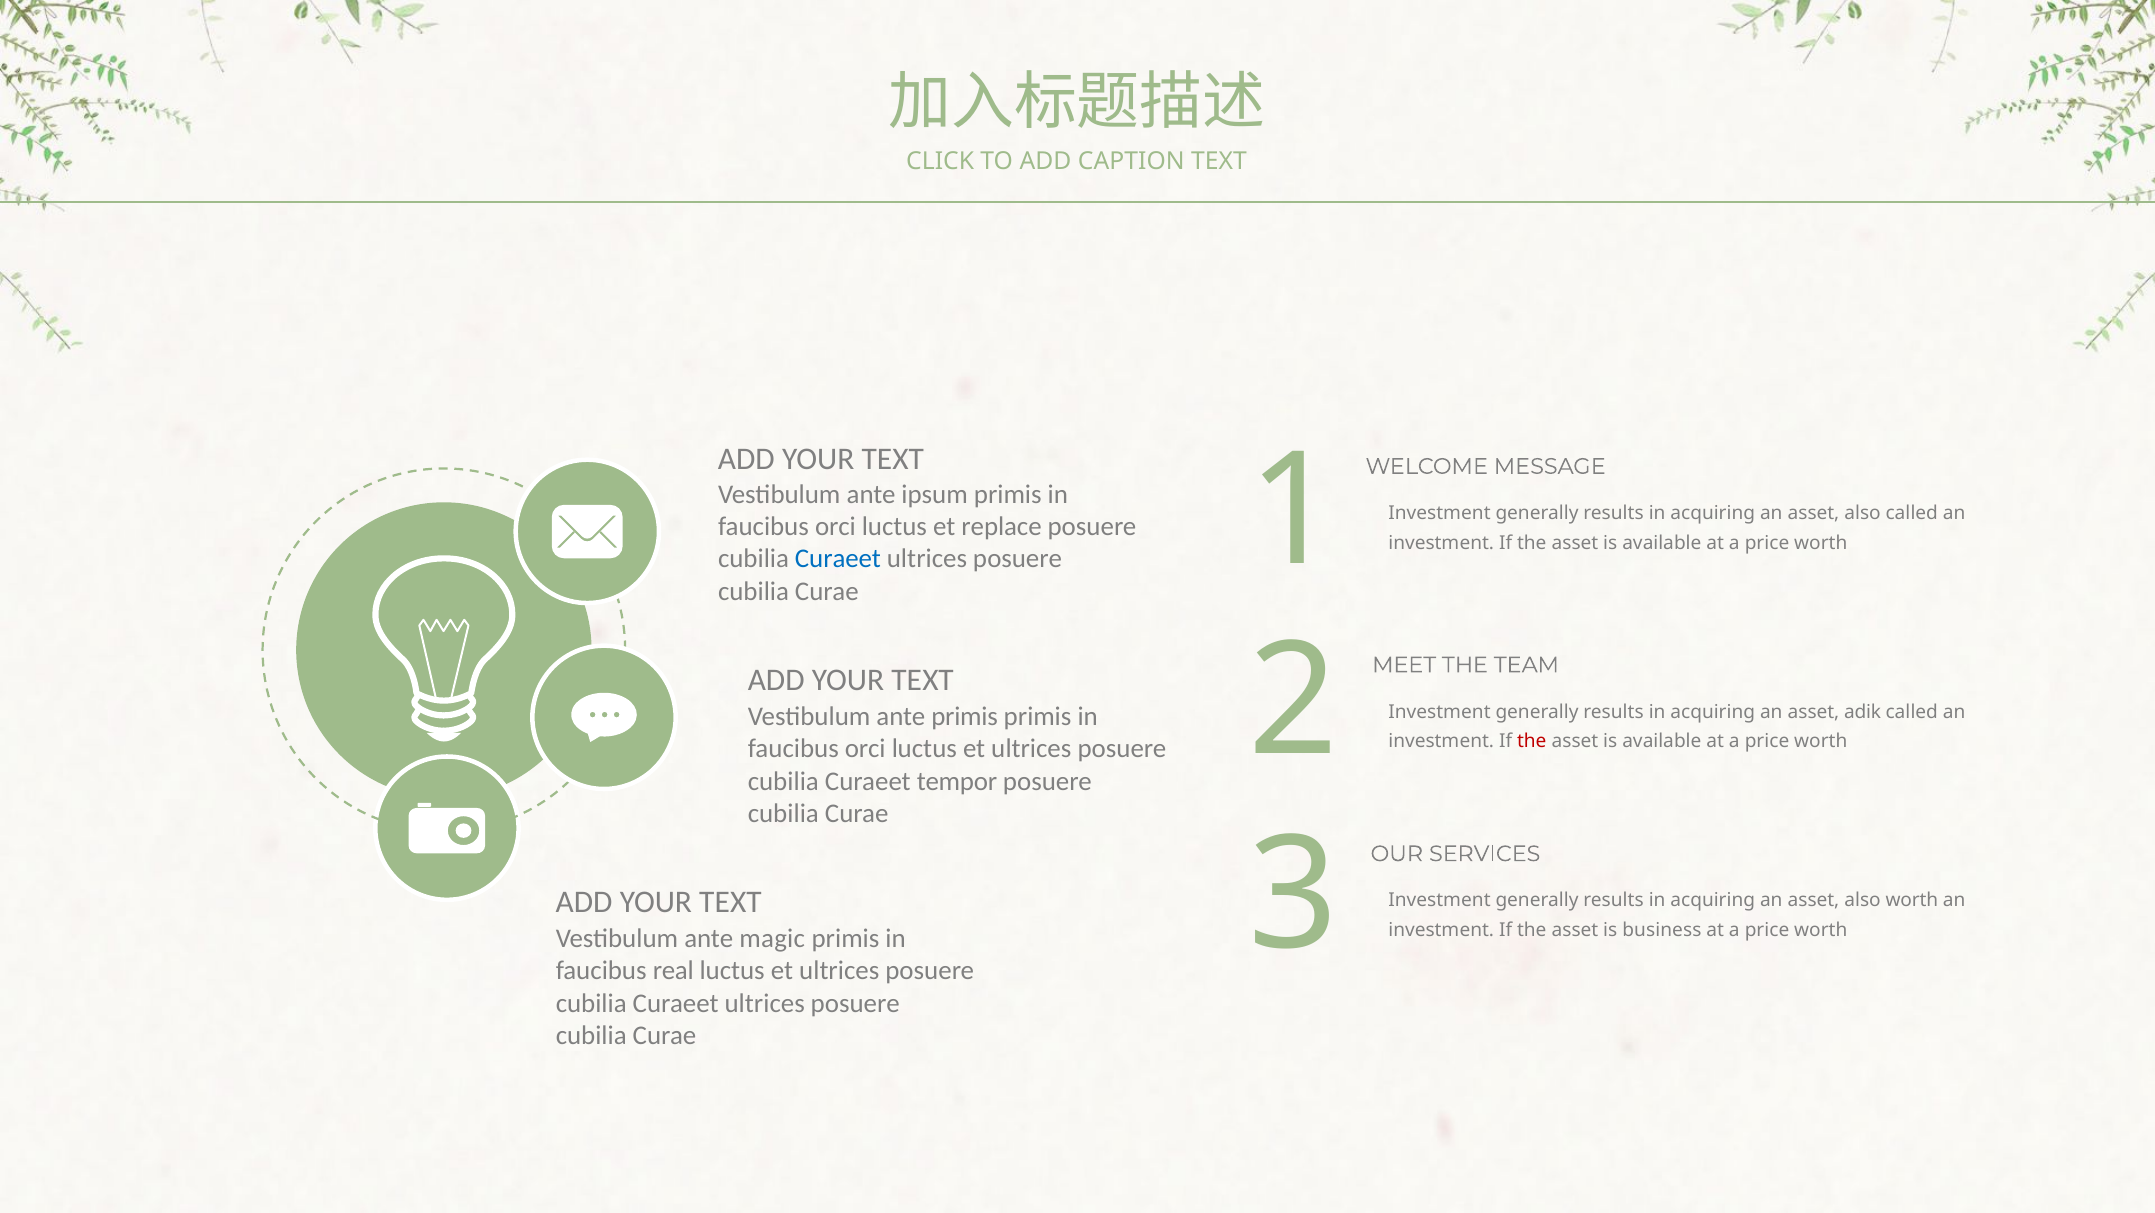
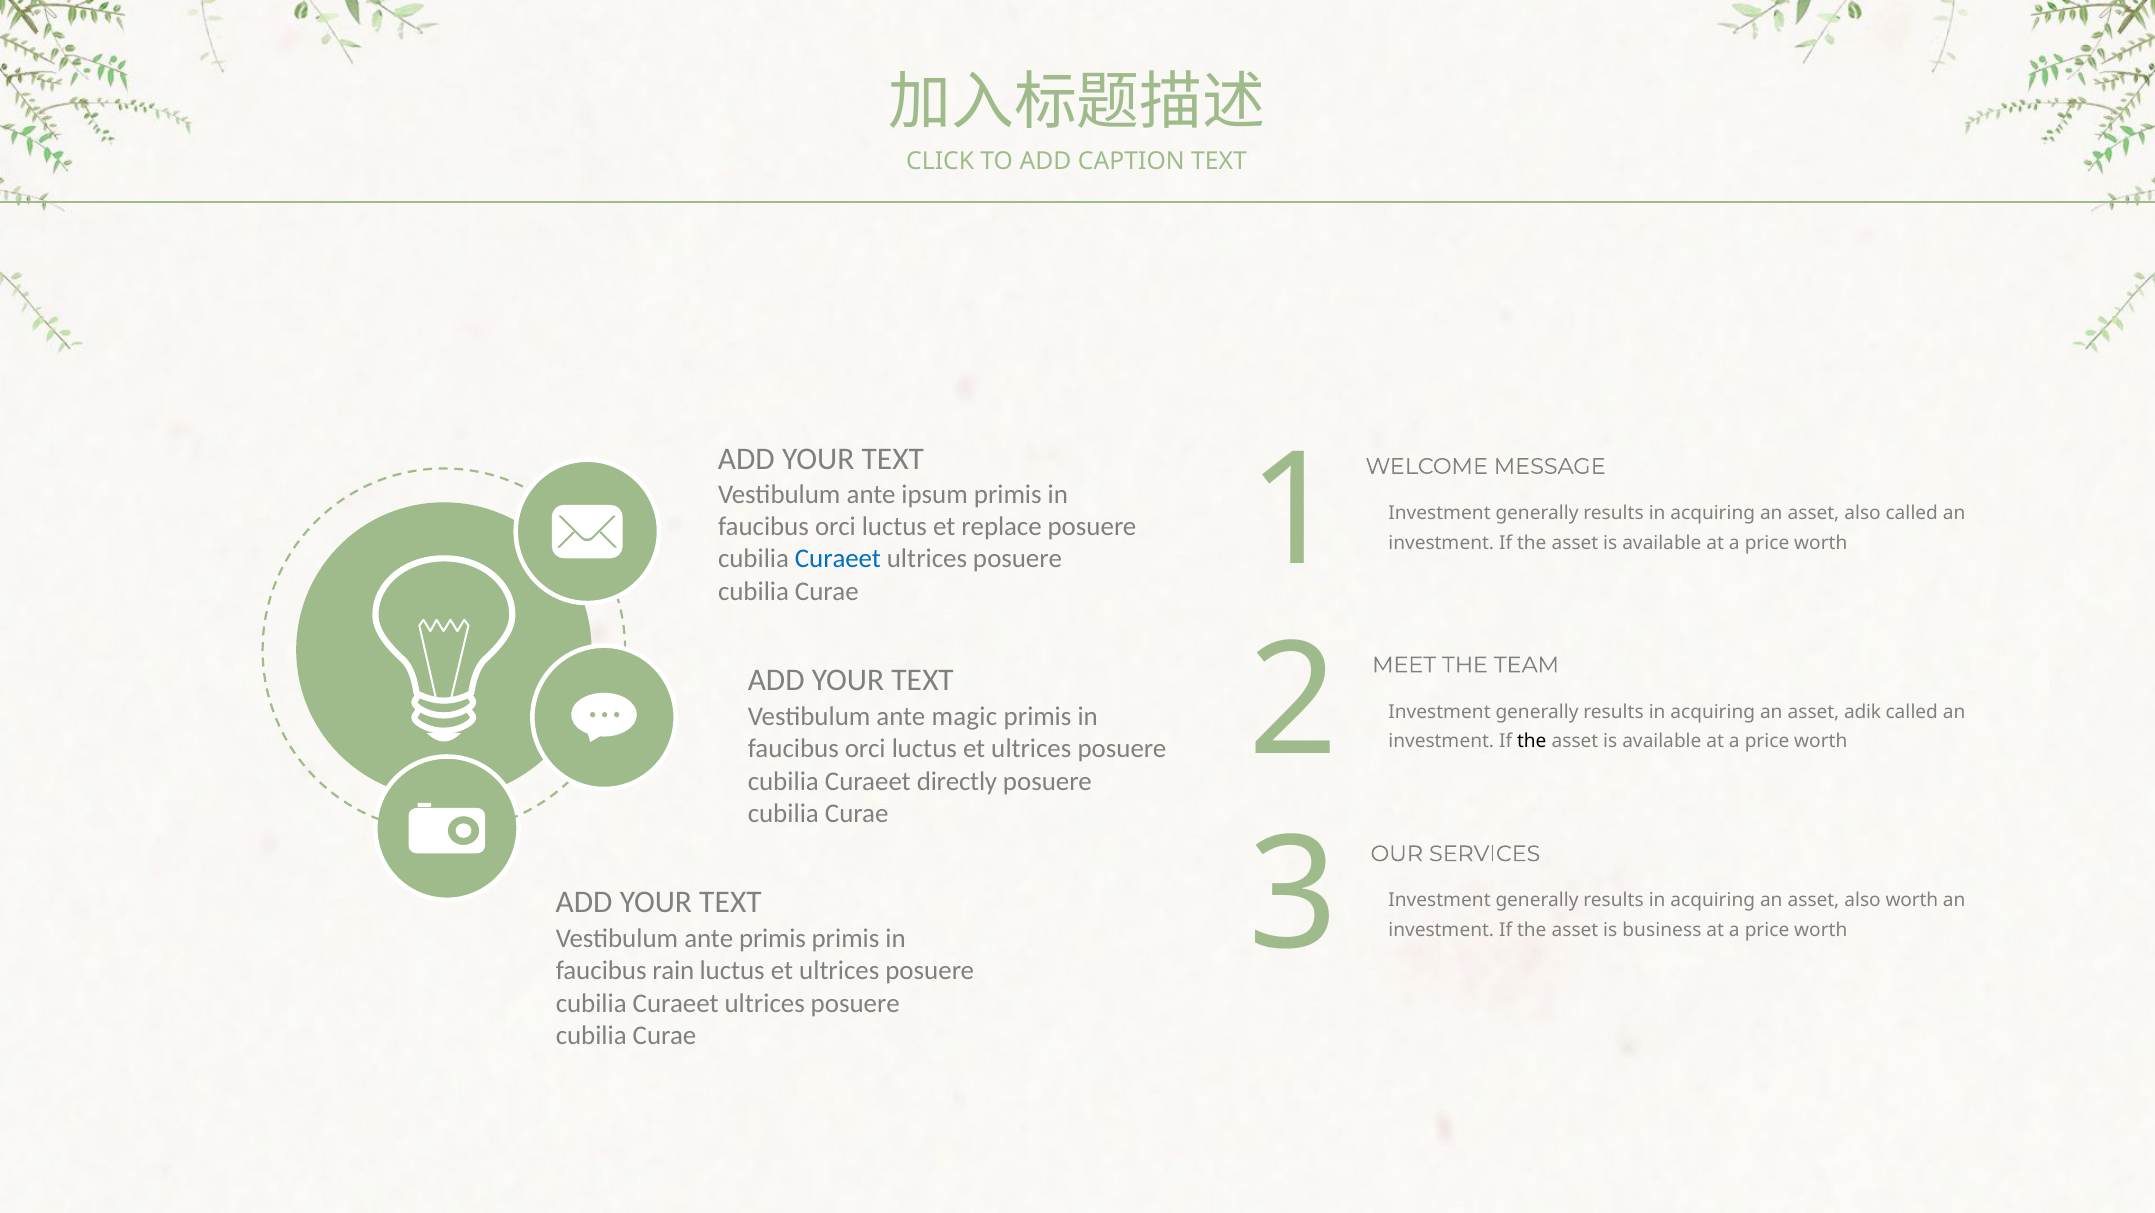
ante primis: primis -> magic
the at (1532, 741) colour: red -> black
tempor: tempor -> directly
ante magic: magic -> primis
real: real -> rain
